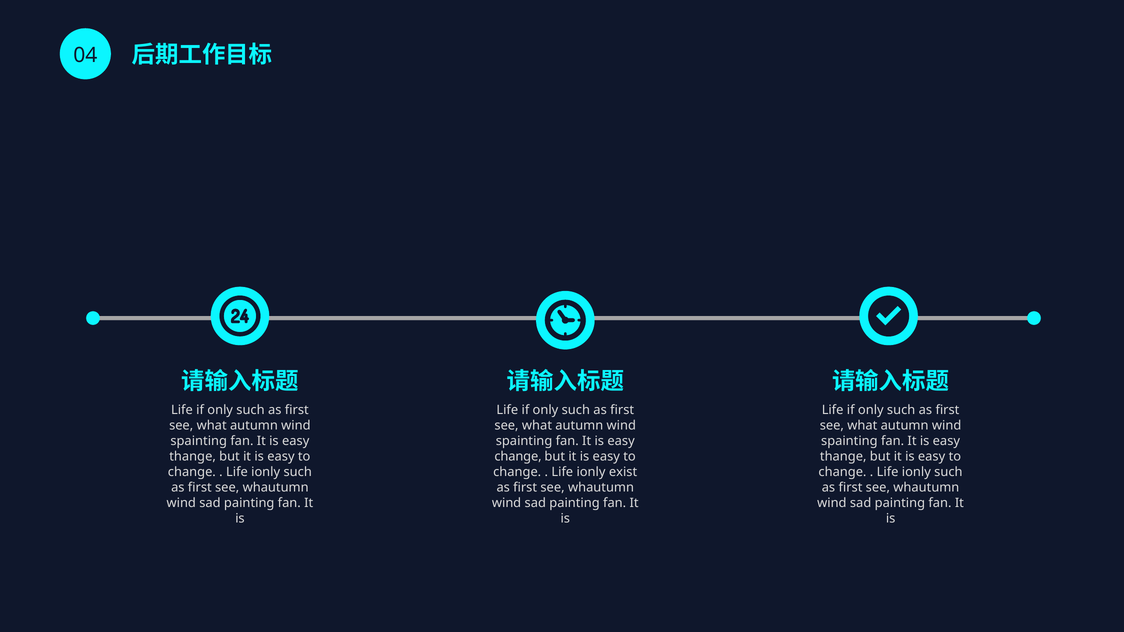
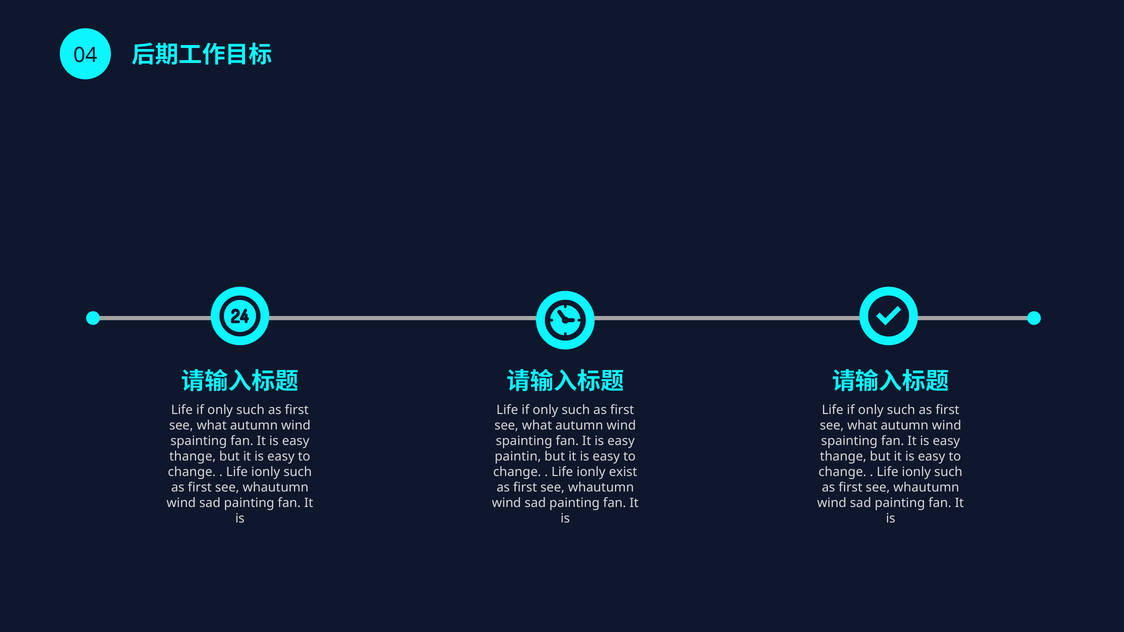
change at (518, 457): change -> paintin
